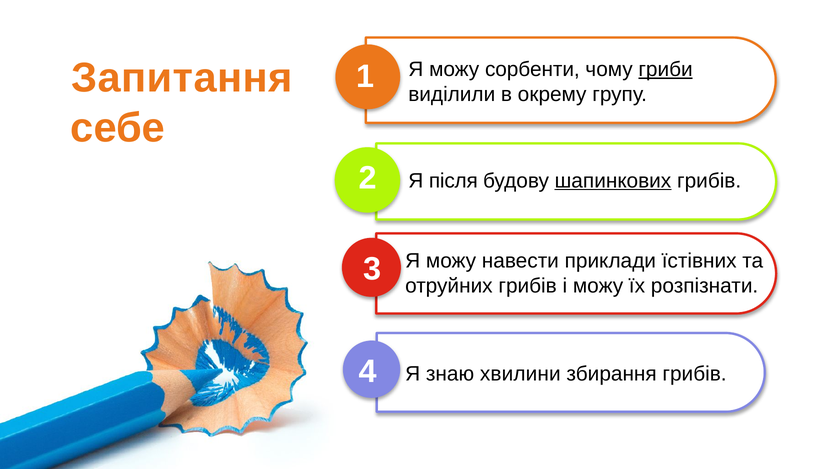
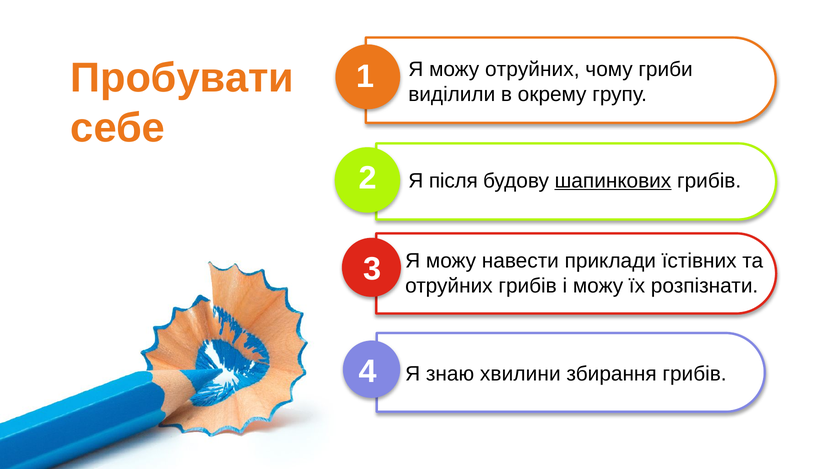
Запитання: Запитання -> Пробувати
можу сорбенти: сорбенти -> отруйних
гриби underline: present -> none
